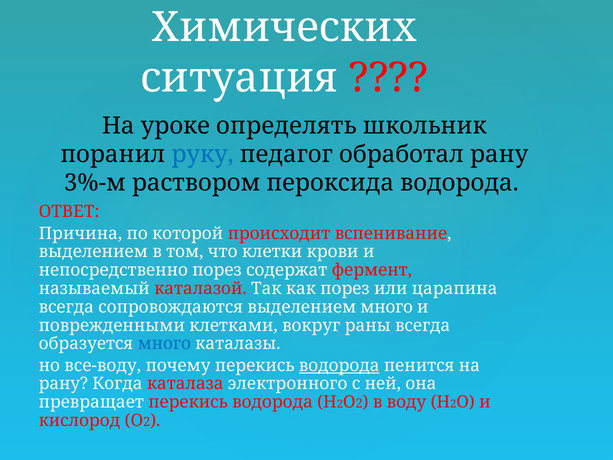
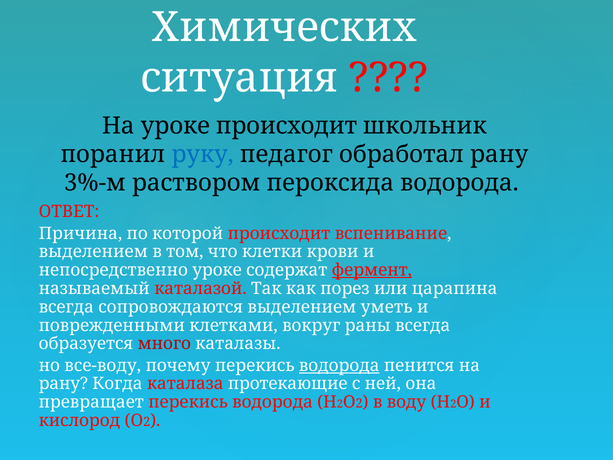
уроке определять: определять -> происходит
непосредственно порез: порез -> уроке
фермент underline: none -> present
выделением много: много -> уметь
много at (164, 344) colour: blue -> red
электронного: электронного -> протекающие
